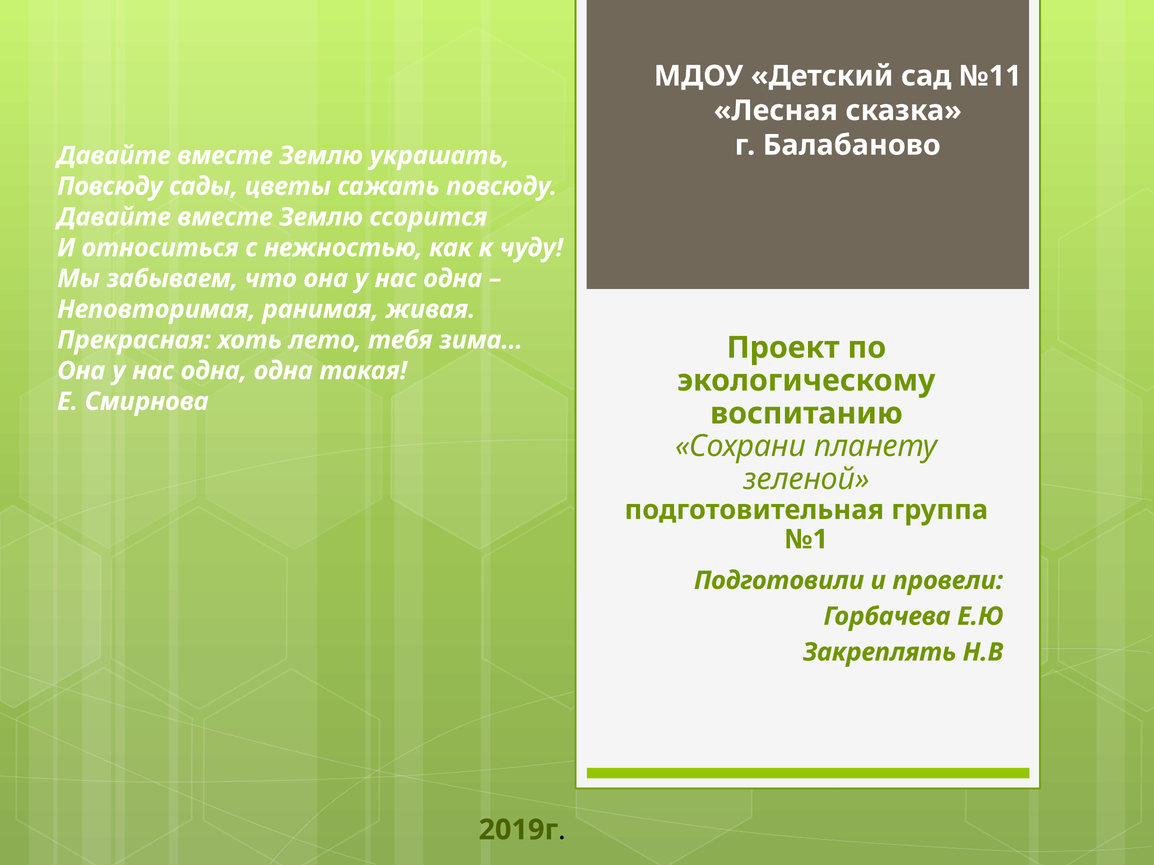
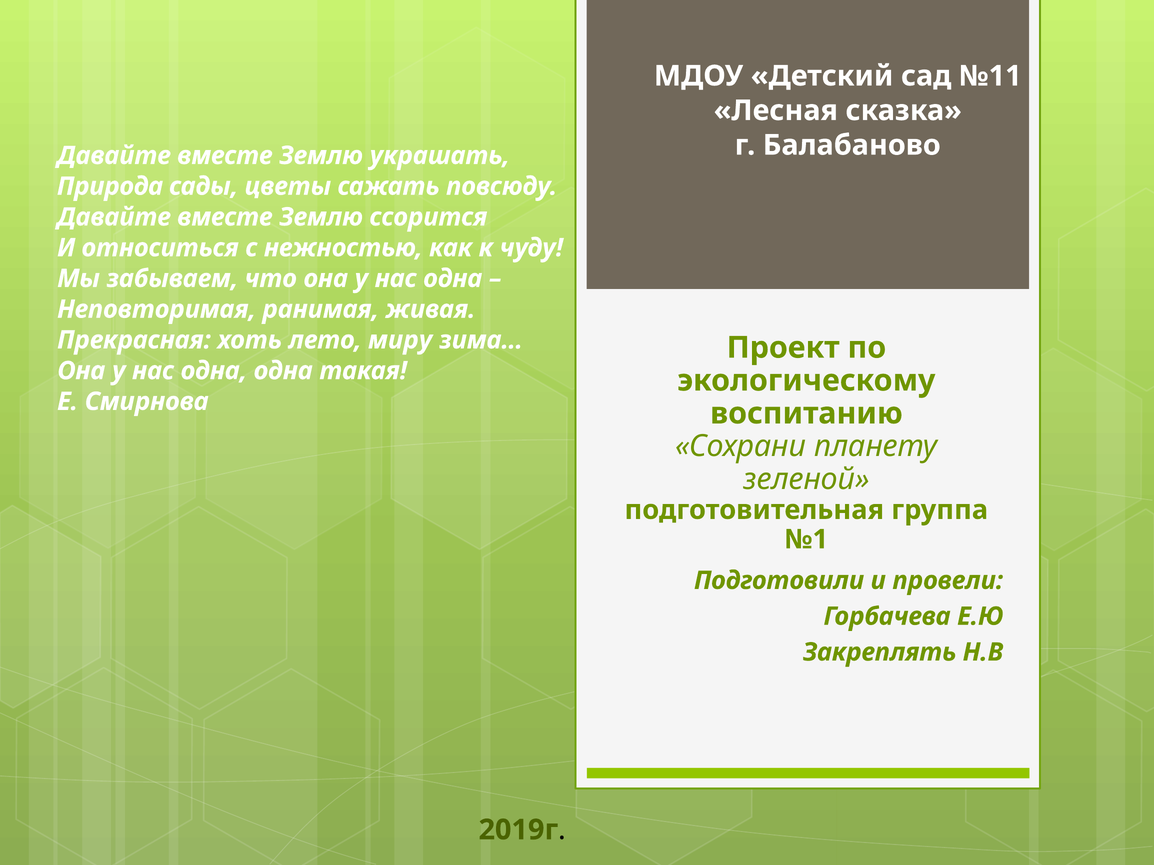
Повсюду at (110, 186): Повсюду -> Природа
тебя: тебя -> миру
